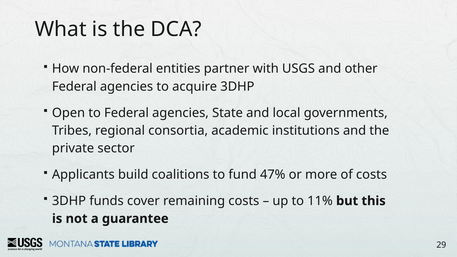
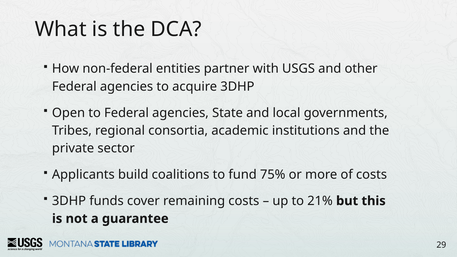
47%: 47% -> 75%
11%: 11% -> 21%
